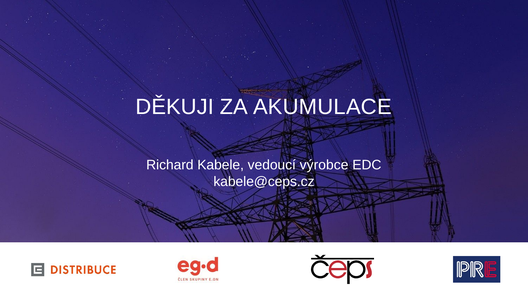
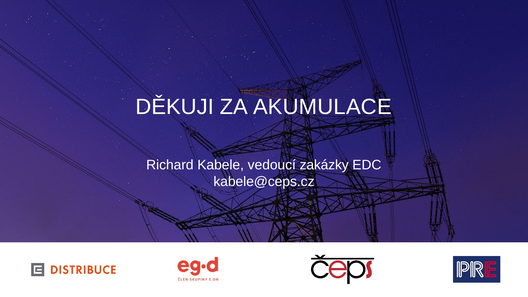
výrobce: výrobce -> zakázky
